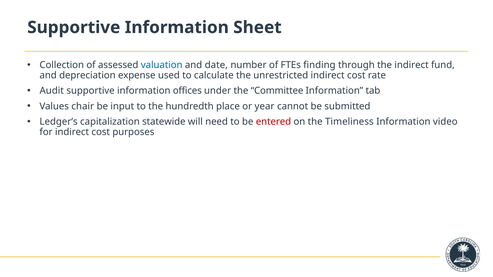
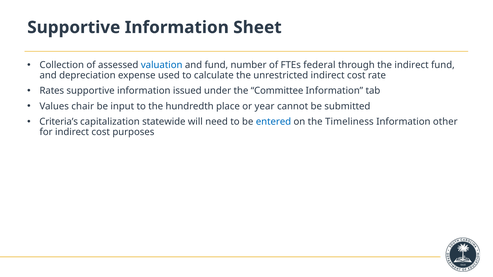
and date: date -> fund
finding: finding -> federal
Audit: Audit -> Rates
offices: offices -> issued
Ledger’s: Ledger’s -> Criteria’s
entered colour: red -> blue
video: video -> other
